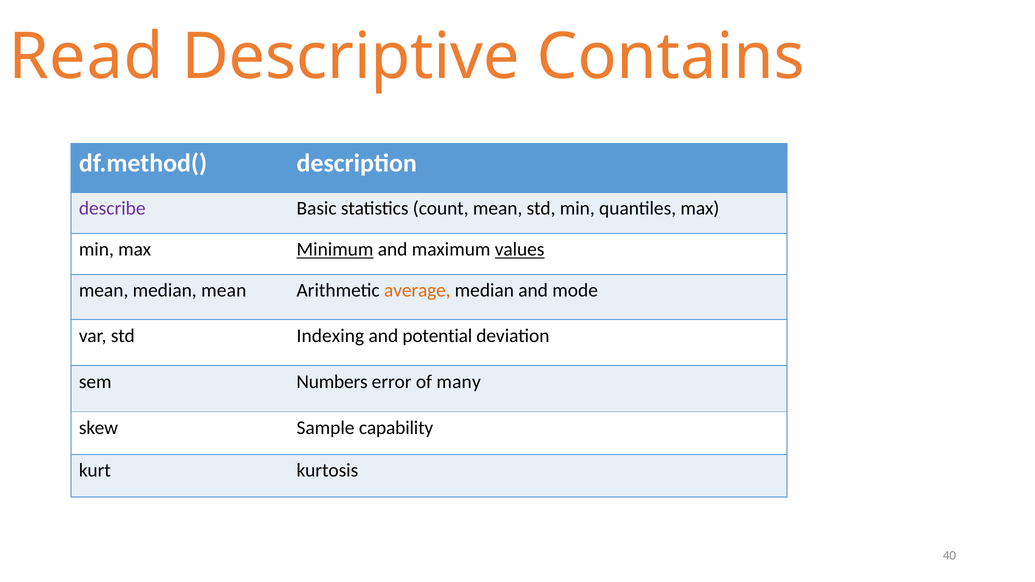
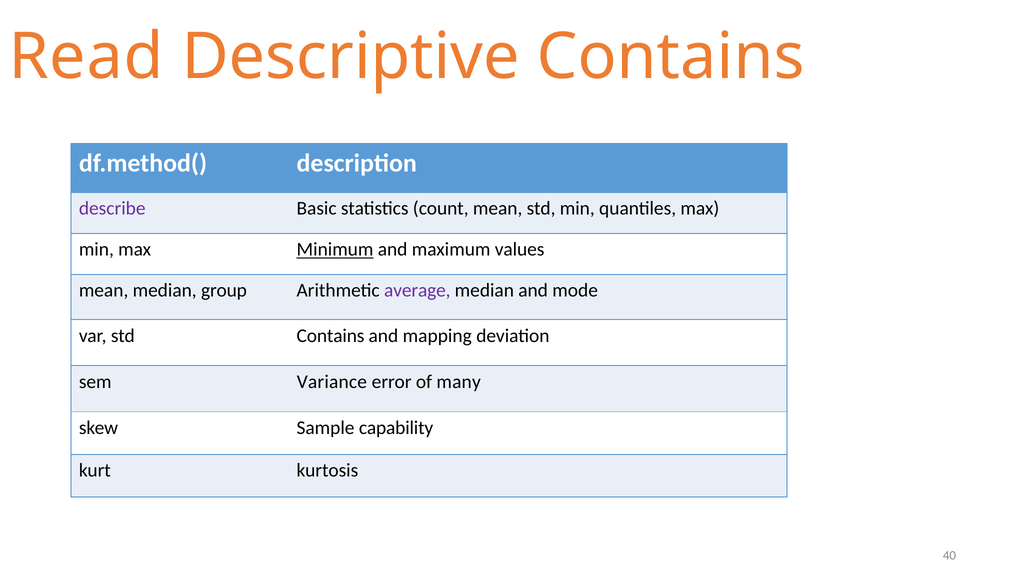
values underline: present -> none
median mean: mean -> group
average colour: orange -> purple
std Indexing: Indexing -> Contains
potential: potential -> mapping
Numbers: Numbers -> Variance
